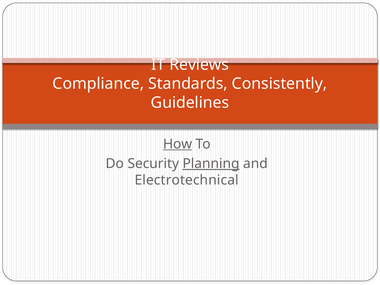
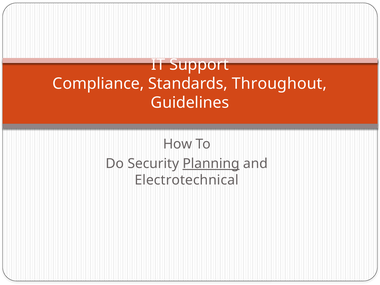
Reviews: Reviews -> Support
Consistently: Consistently -> Throughout
How underline: present -> none
